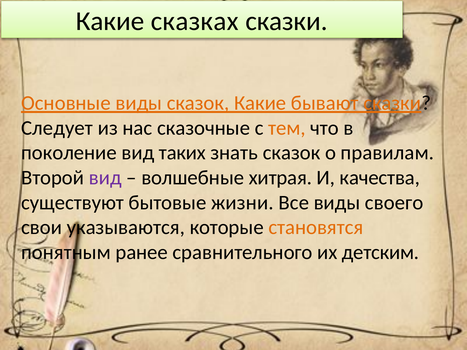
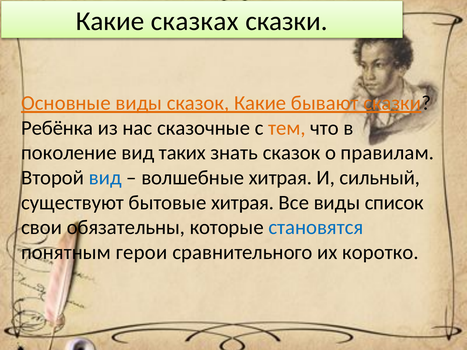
Следует: Следует -> Ребёнка
вид at (105, 178) colour: purple -> blue
качества: качества -> сильный
бытовые жизни: жизни -> хитрая
своего: своего -> список
указываются: указываются -> обязательны
становятся colour: orange -> blue
ранее: ранее -> герои
детским: детским -> коротко
